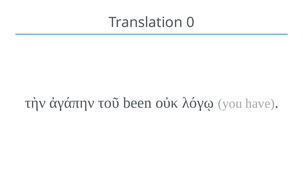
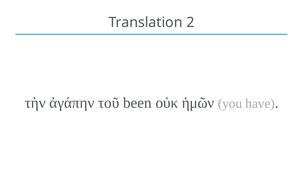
0: 0 -> 2
λόγῳ: λόγῳ -> ἡμῶν
